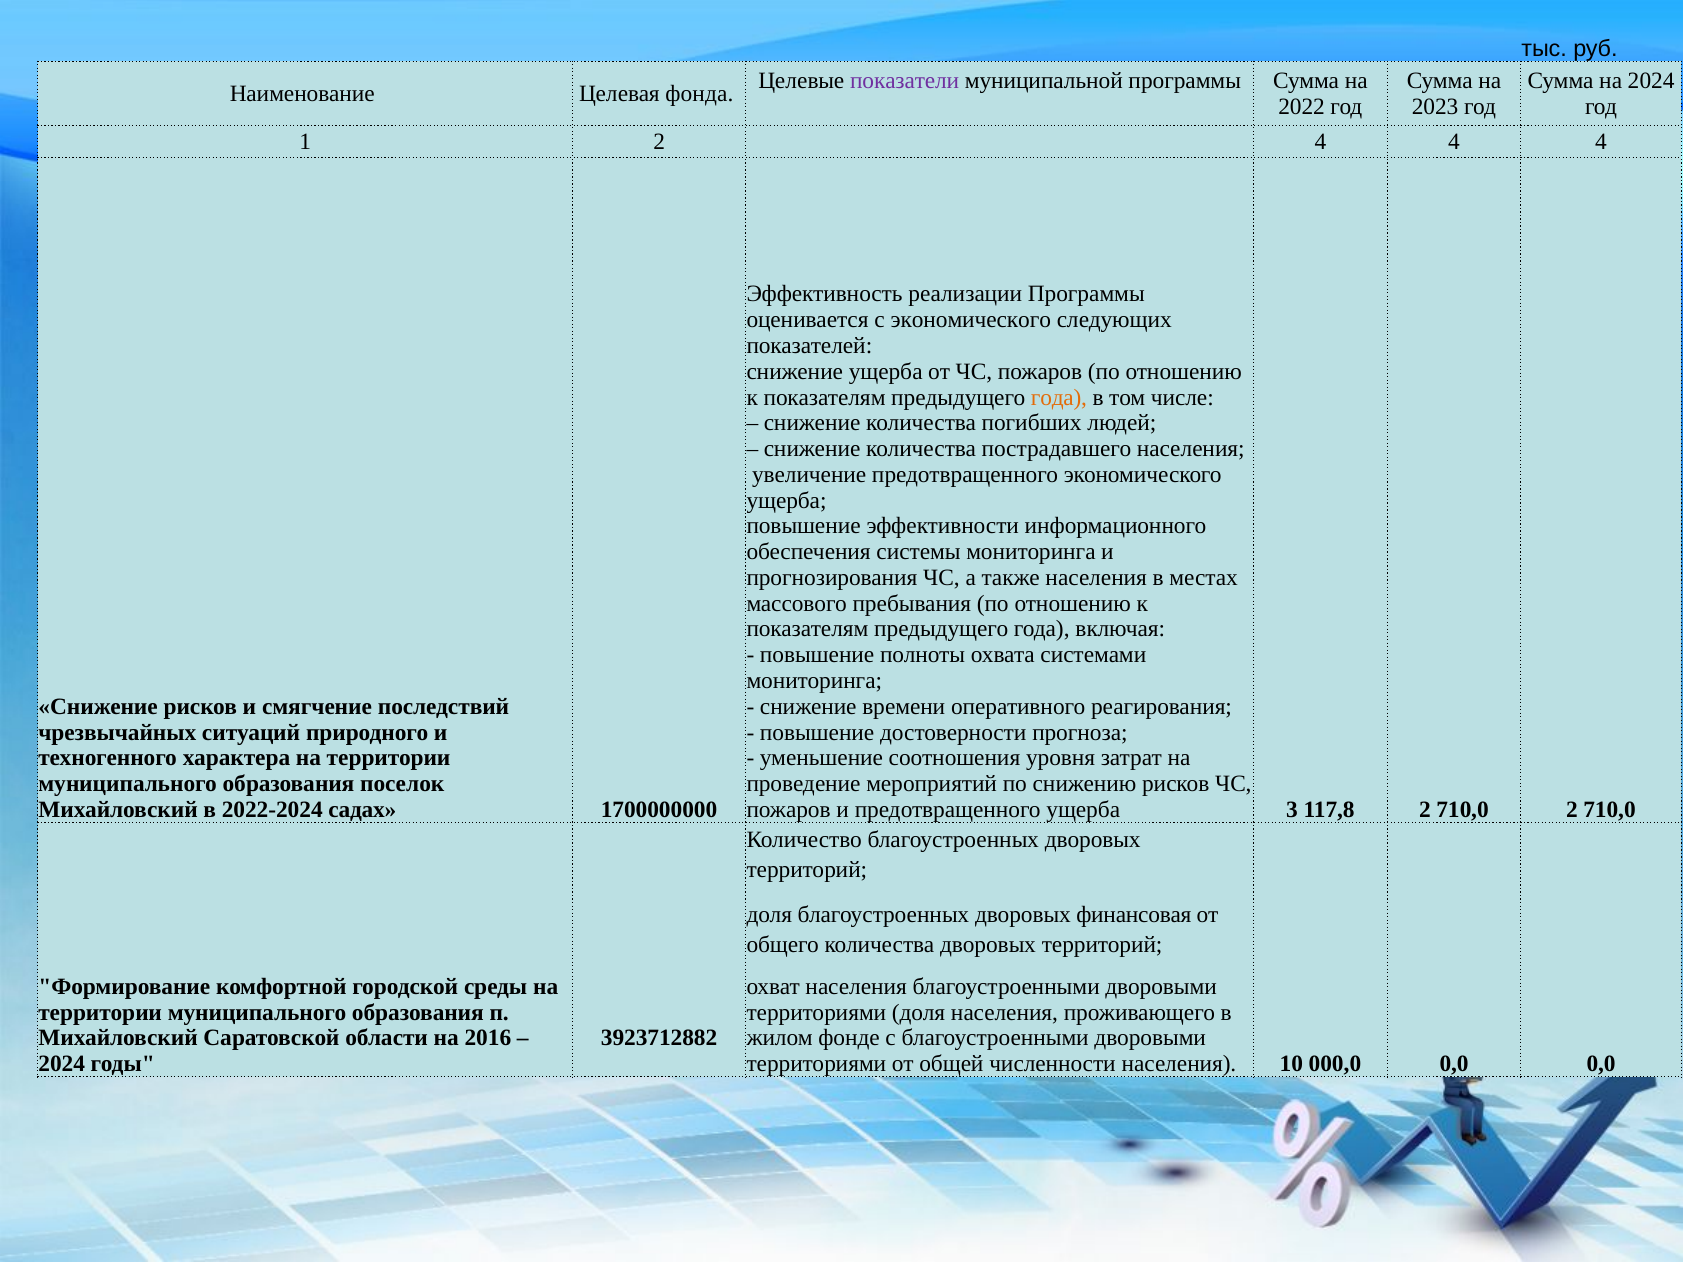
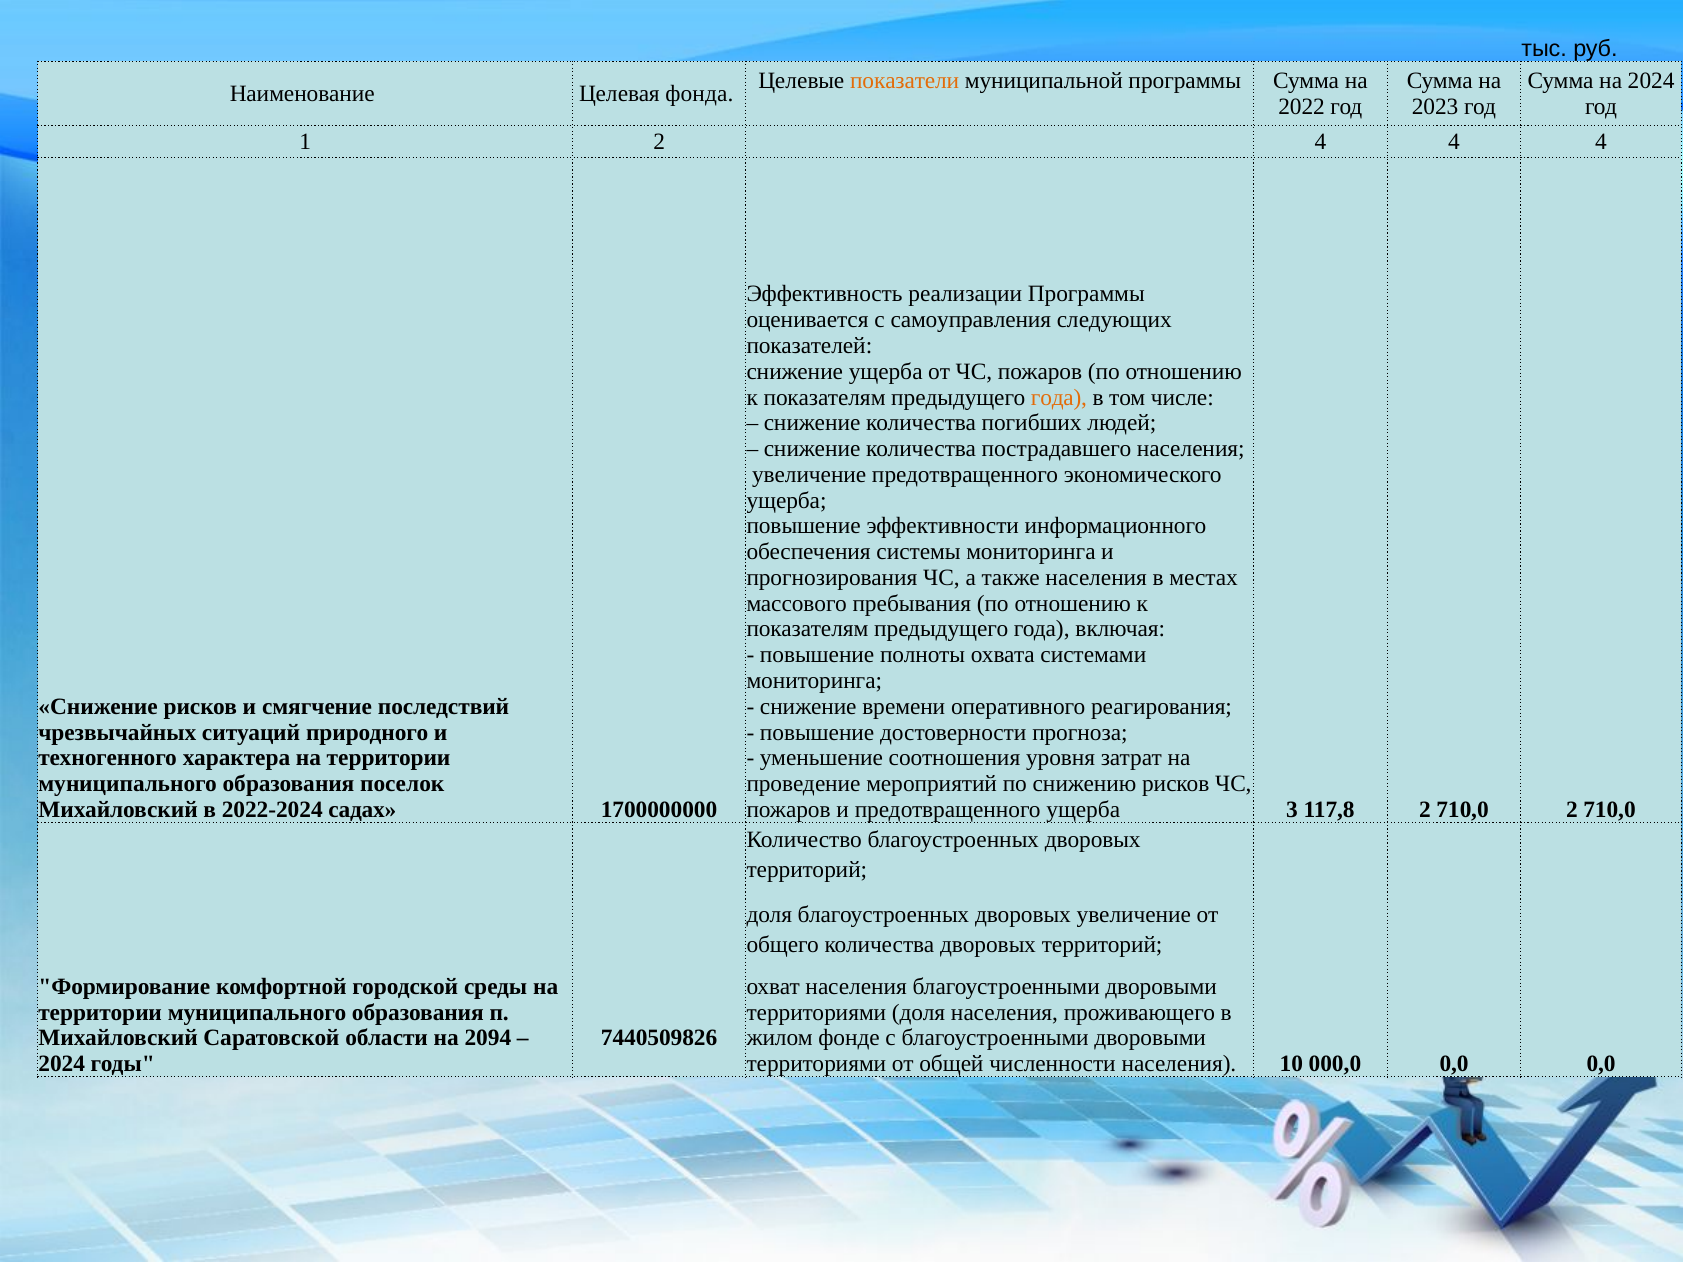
показатели colour: purple -> orange
с экономического: экономического -> самоуправления
дворовых финансовая: финансовая -> увеличение
2016: 2016 -> 2094
3923712882: 3923712882 -> 7440509826
